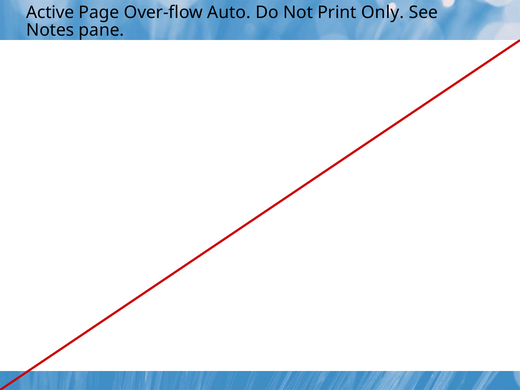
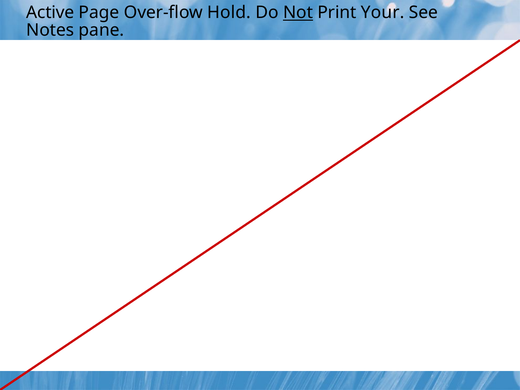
Auto: Auto -> Hold
Not underline: none -> present
Only: Only -> Your
